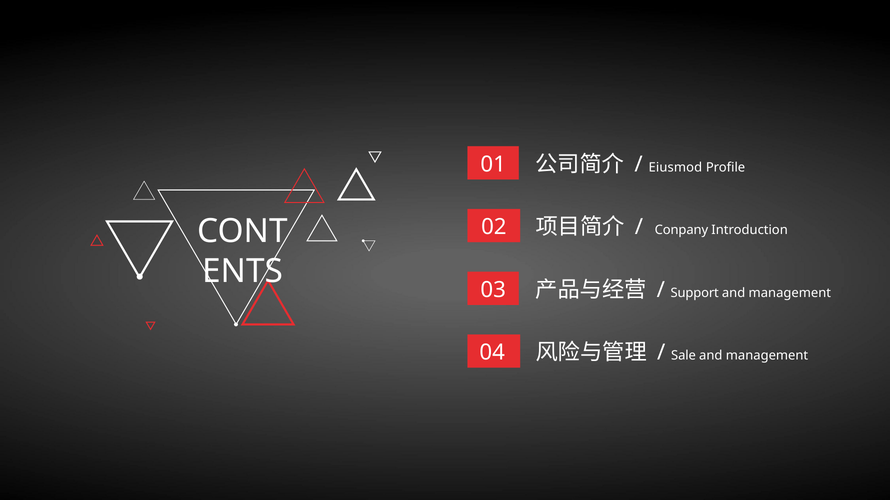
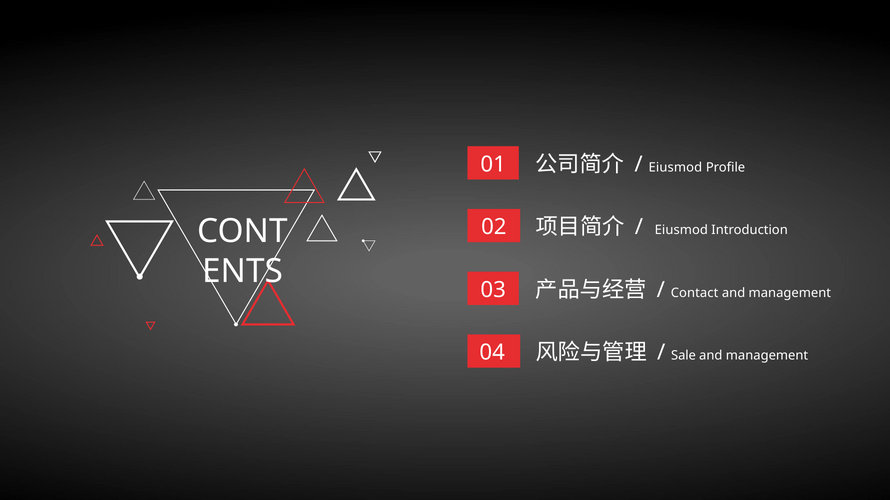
Conpany at (681, 230): Conpany -> Eiusmod
Support: Support -> Contact
